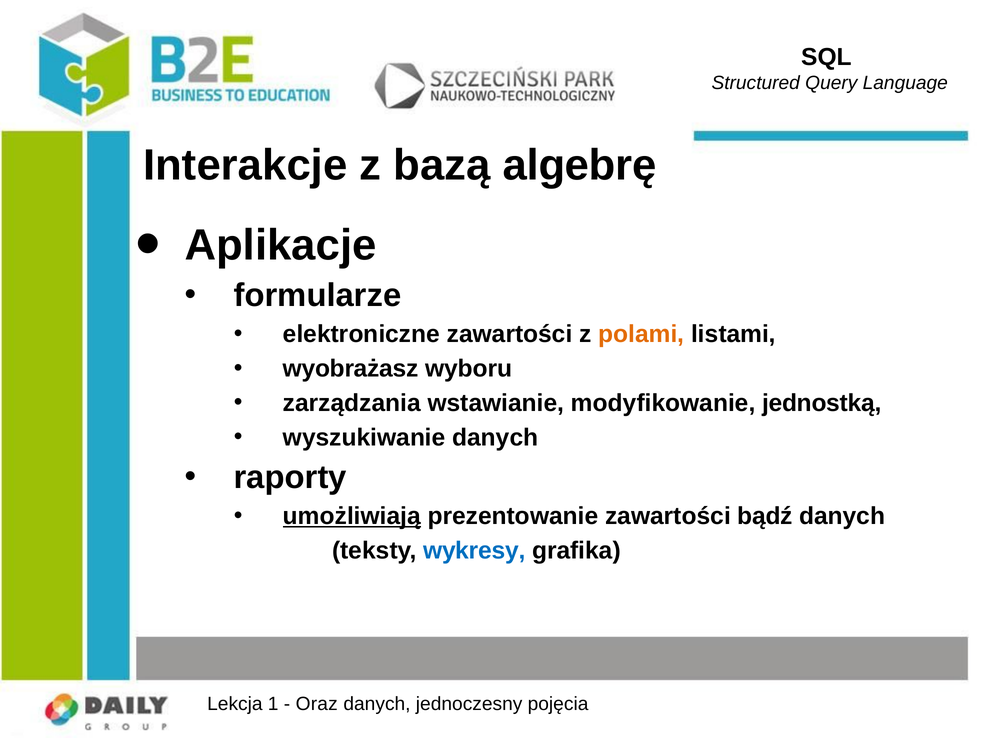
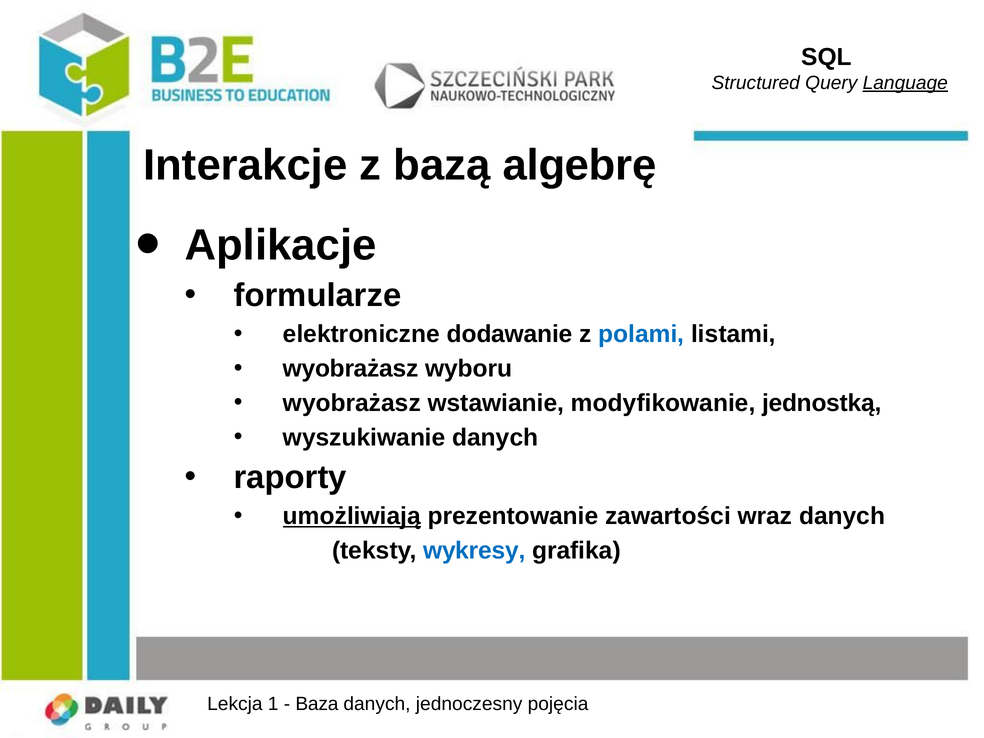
Language underline: none -> present
elektroniczne zawartości: zawartości -> dodawanie
polami colour: orange -> blue
zarządzania at (352, 403): zarządzania -> wyobrażasz
bądź: bądź -> wraz
Oraz: Oraz -> Baza
